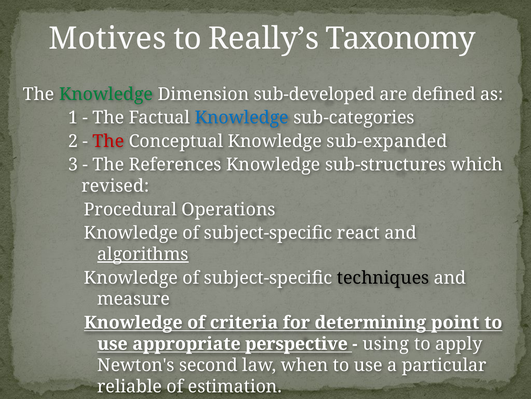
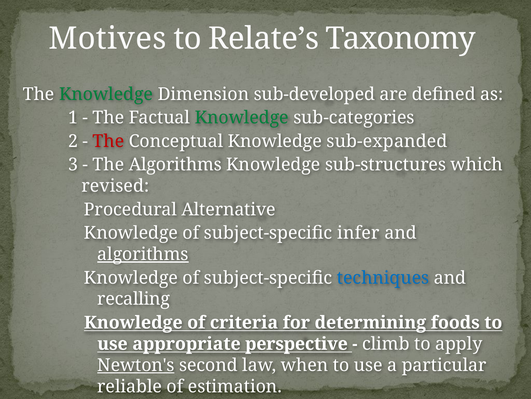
Really’s: Really’s -> Relate’s
Knowledge at (242, 118) colour: blue -> green
The References: References -> Algorithms
Operations: Operations -> Alternative
react: react -> infer
techniques colour: black -> blue
measure: measure -> recalling
point: point -> foods
using: using -> climb
Newton's underline: none -> present
